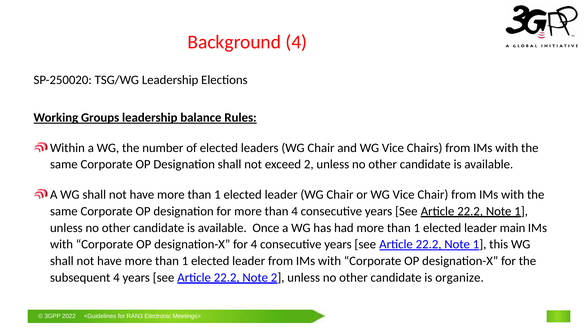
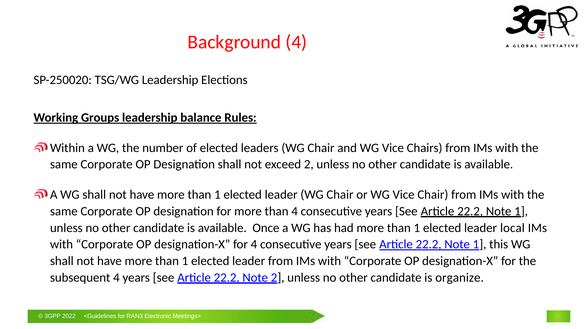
main: main -> local
